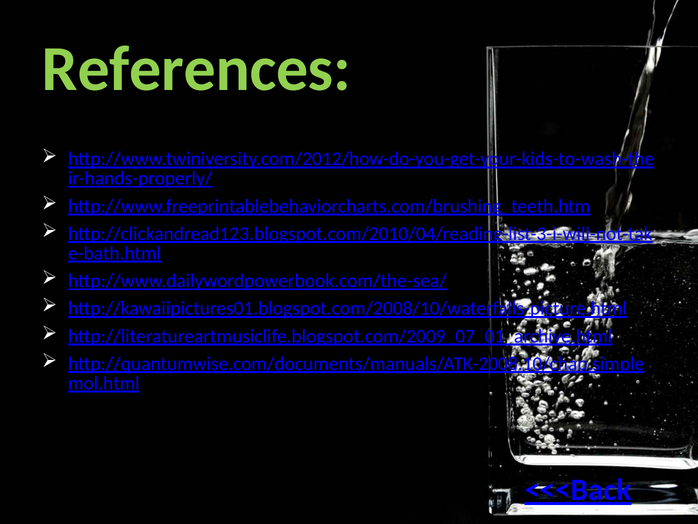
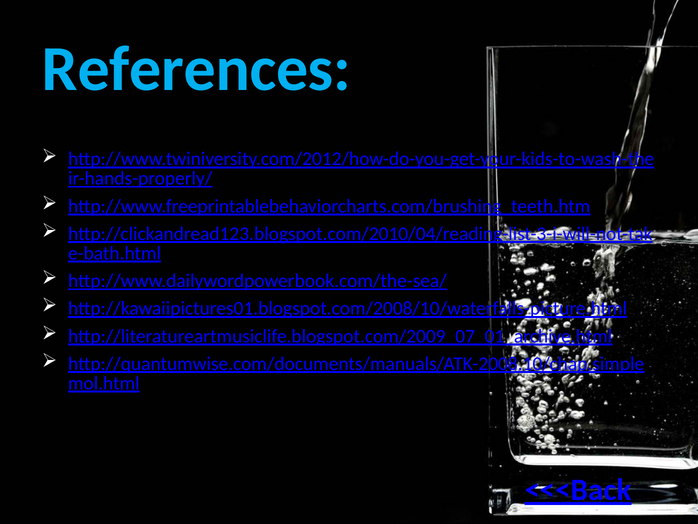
References colour: light green -> light blue
